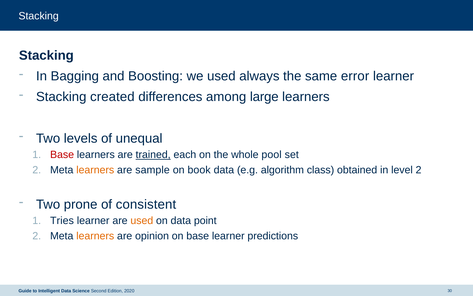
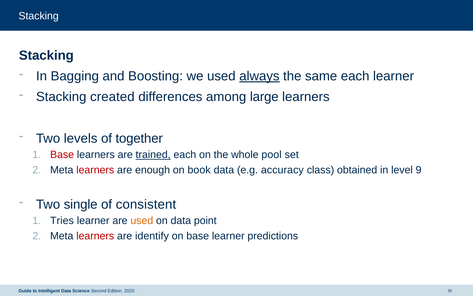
always underline: none -> present
same error: error -> each
unequal: unequal -> together
learners at (95, 170) colour: orange -> red
sample: sample -> enough
algorithm: algorithm -> accuracy
level 2: 2 -> 9
prone: prone -> single
learners at (95, 236) colour: orange -> red
opinion: opinion -> identify
